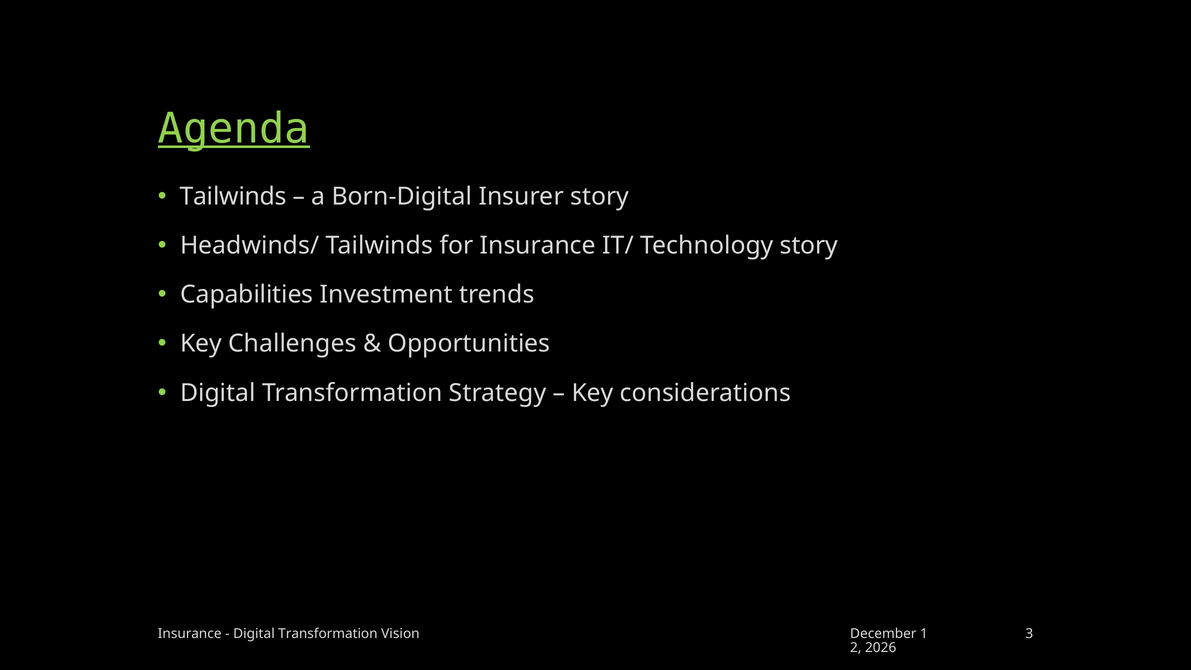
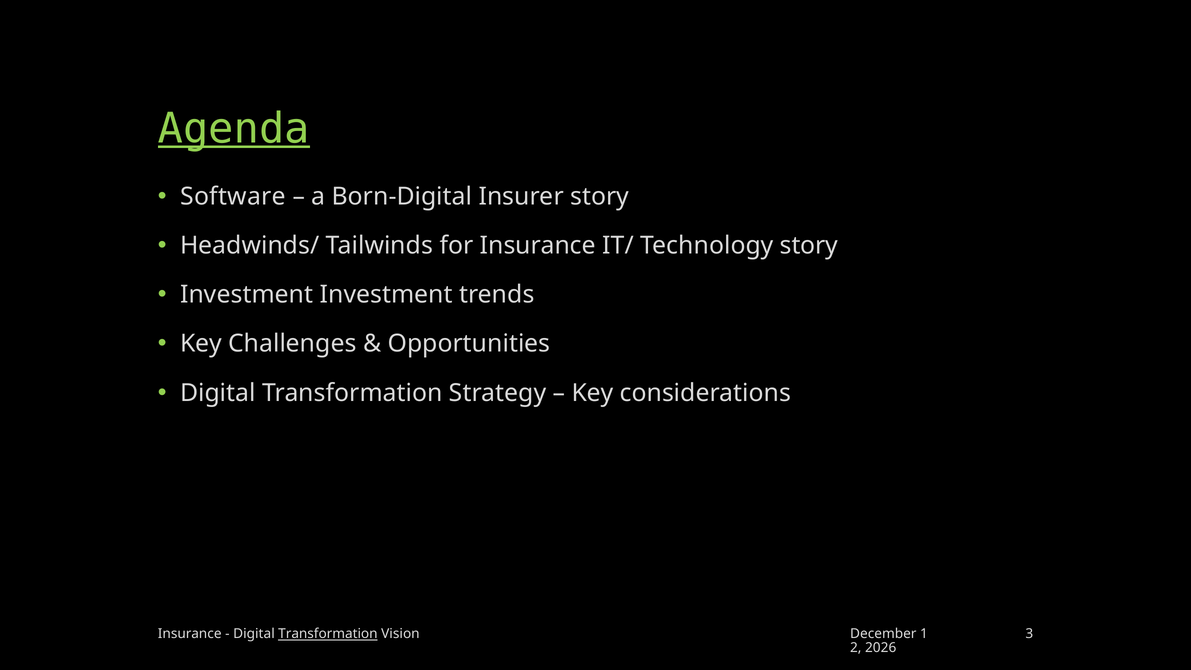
Tailwinds at (233, 196): Tailwinds -> Software
Capabilities at (247, 295): Capabilities -> Investment
Transformation at (328, 634) underline: none -> present
